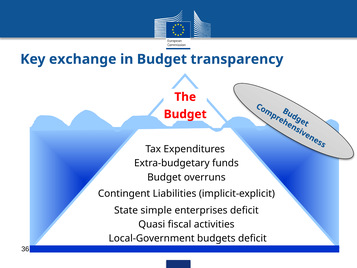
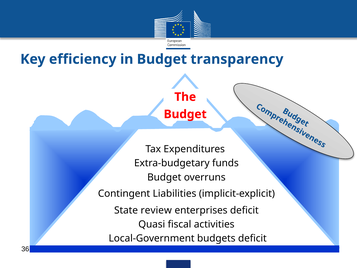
exchange: exchange -> efficiency
simple: simple -> review
